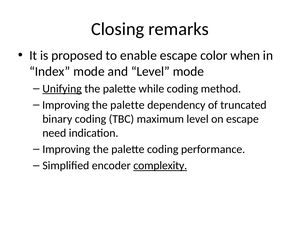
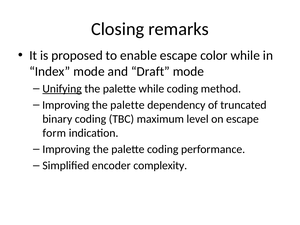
color when: when -> while
and Level: Level -> Draft
need: need -> form
complexity underline: present -> none
